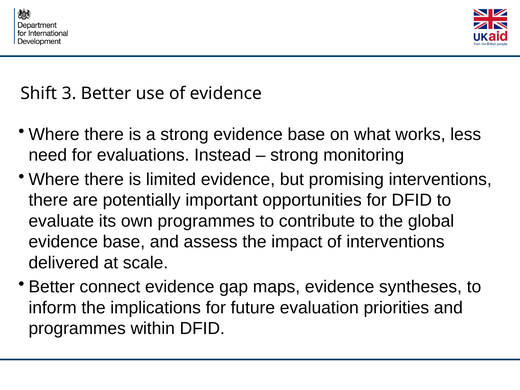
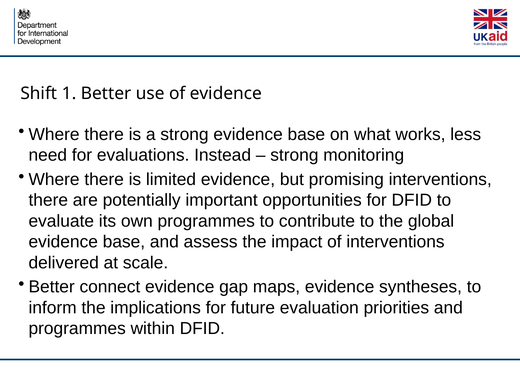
3: 3 -> 1
